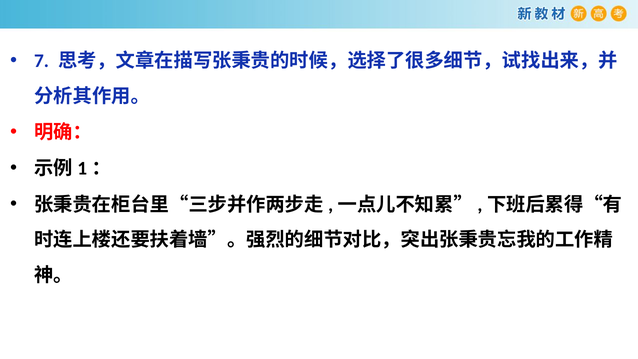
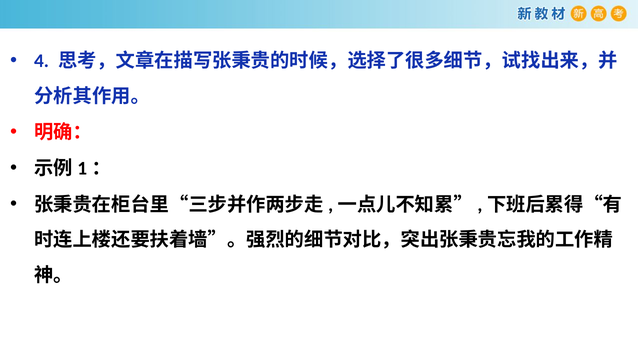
7: 7 -> 4
